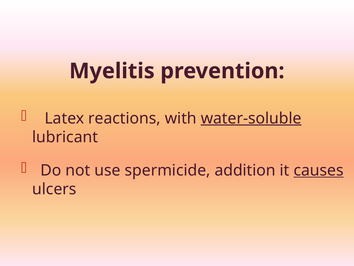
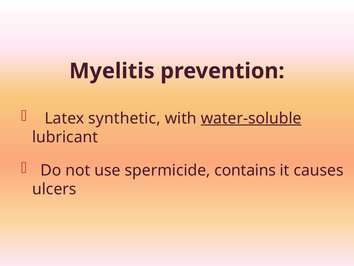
reactions: reactions -> synthetic
addition: addition -> contains
causes underline: present -> none
